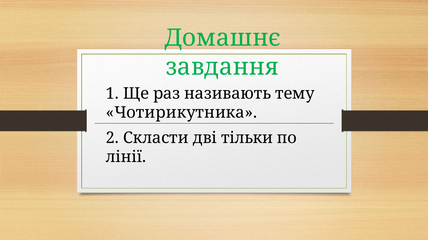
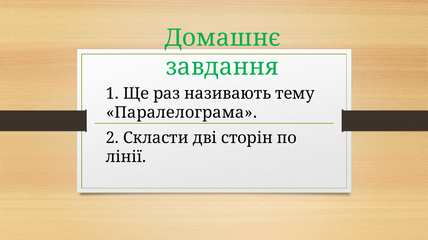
Чотирикутника: Чотирикутника -> Паралелограма
тільки: тільки -> сторін
